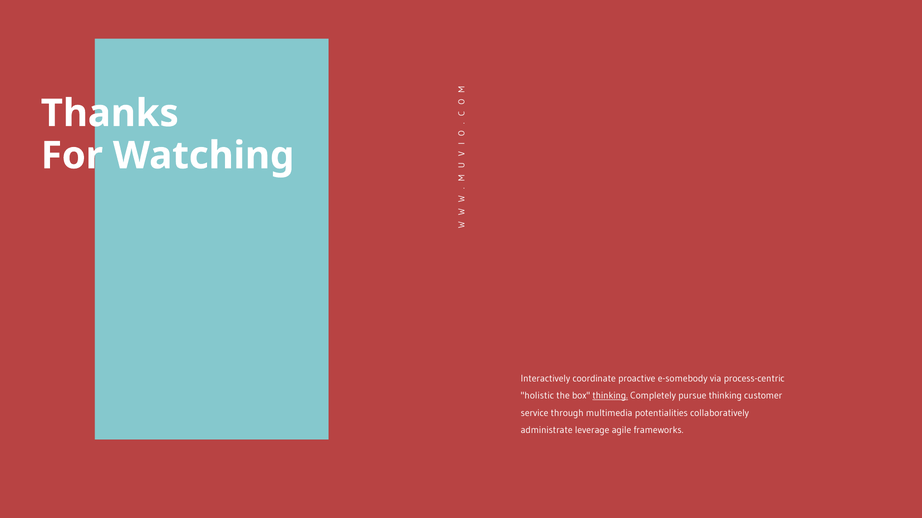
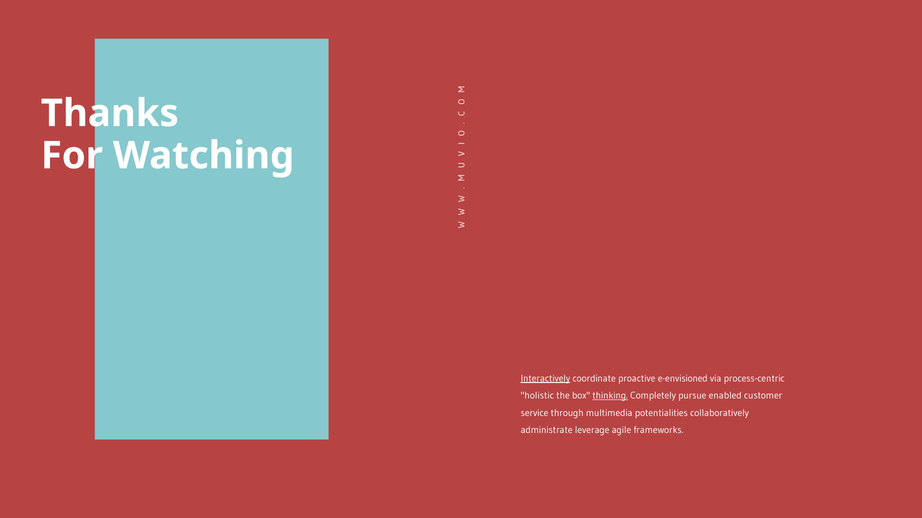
Interactively underline: none -> present
e-somebody: e-somebody -> e-envisioned
pursue thinking: thinking -> enabled
